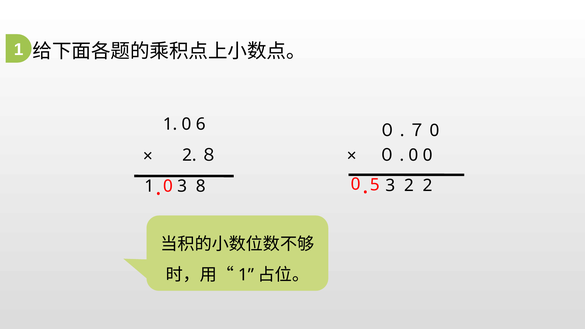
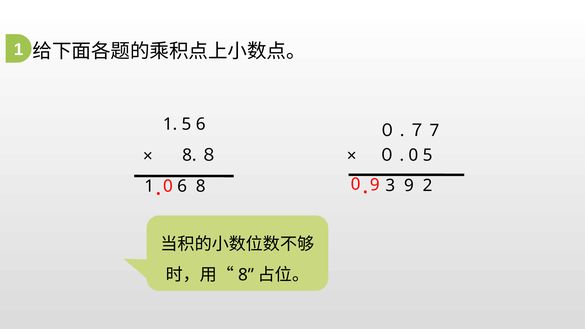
0 at (186, 124): 0 -> 5
0 at (434, 131): 0 -> 7
0 0: 0 -> 5
2 at (189, 155): 2 -> 8
0 5: 5 -> 9
3 2: 2 -> 9
0 3: 3 -> 6
1 at (246, 275): 1 -> 8
